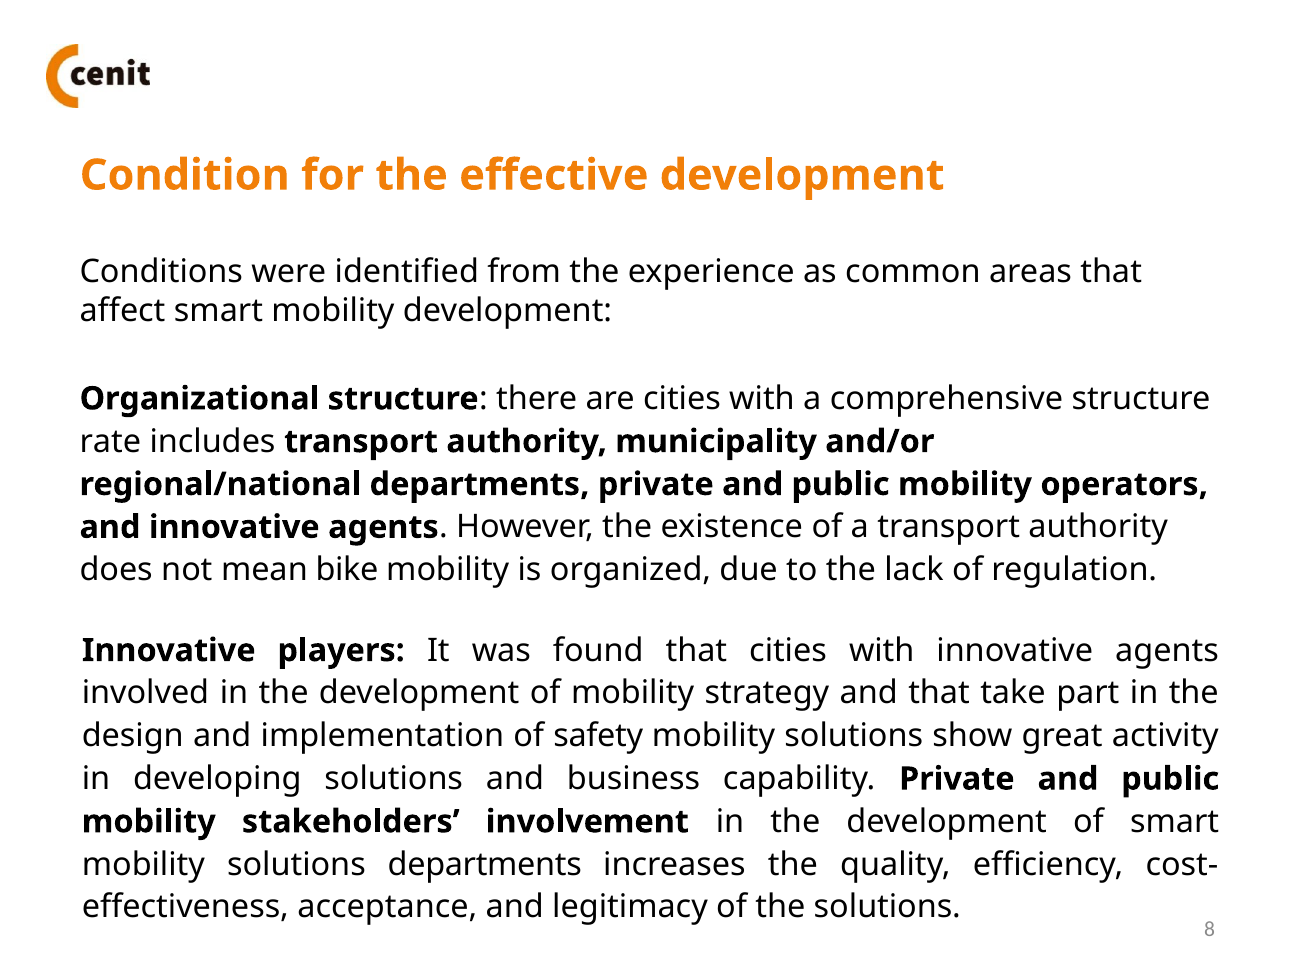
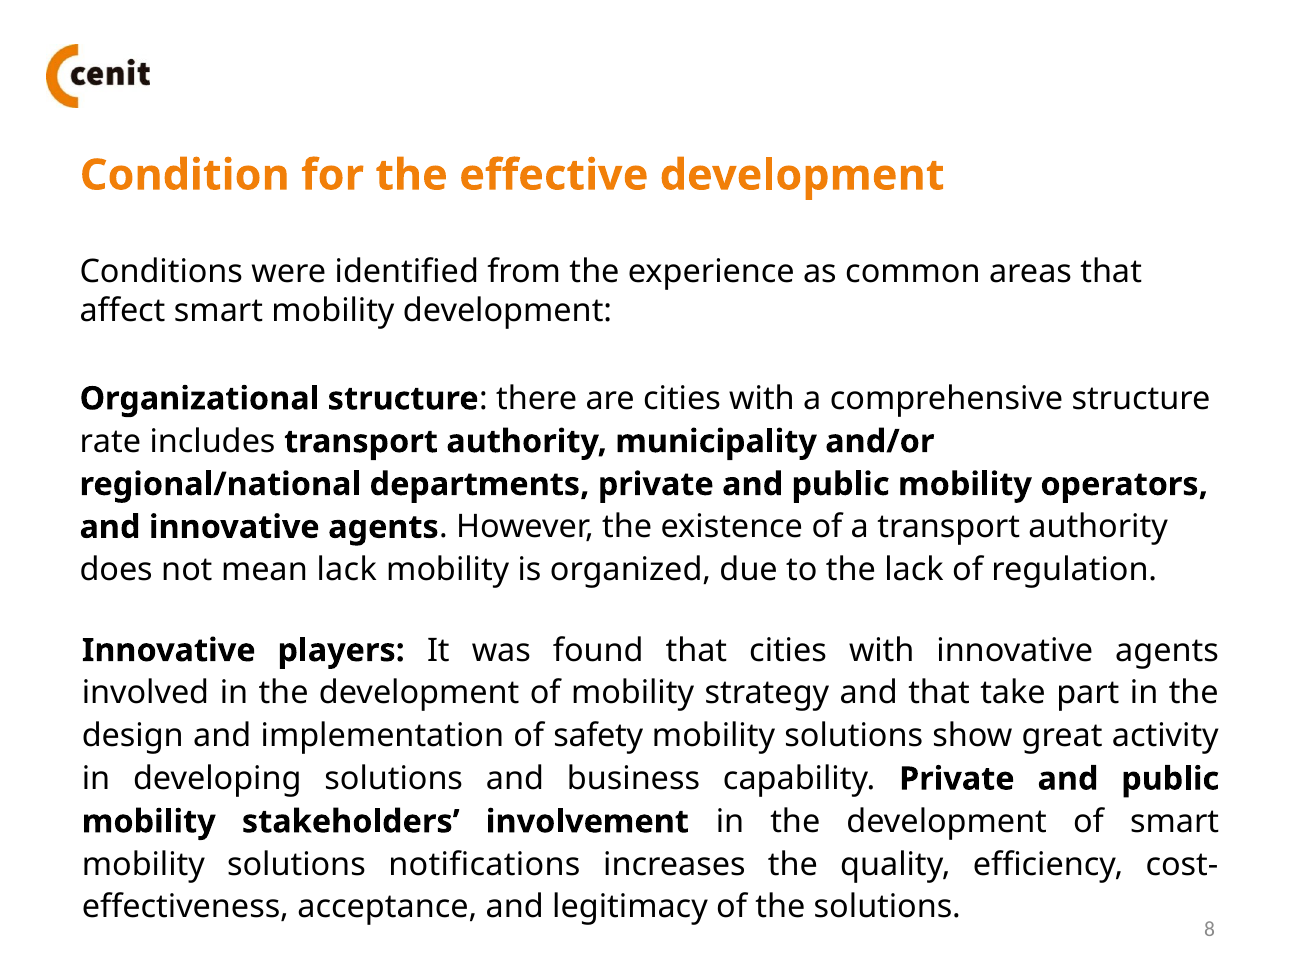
mean bike: bike -> lack
solutions departments: departments -> notifications
